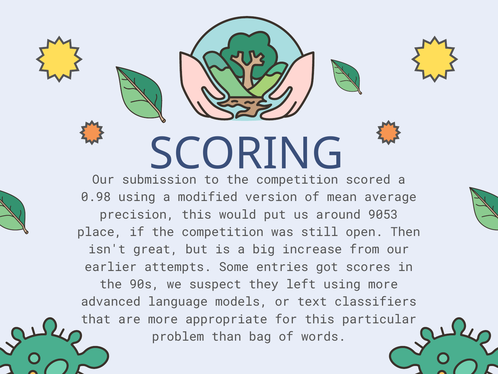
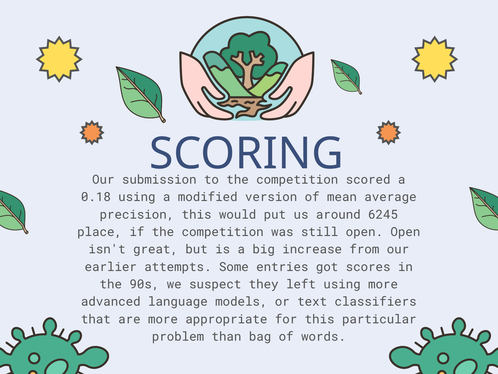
0.98: 0.98 -> 0.18
9053: 9053 -> 6245
open Then: Then -> Open
